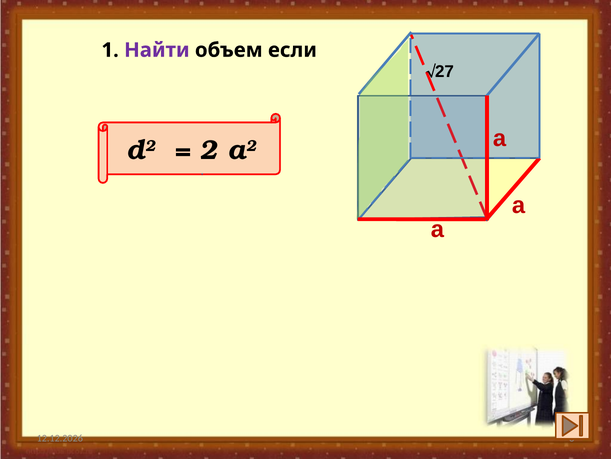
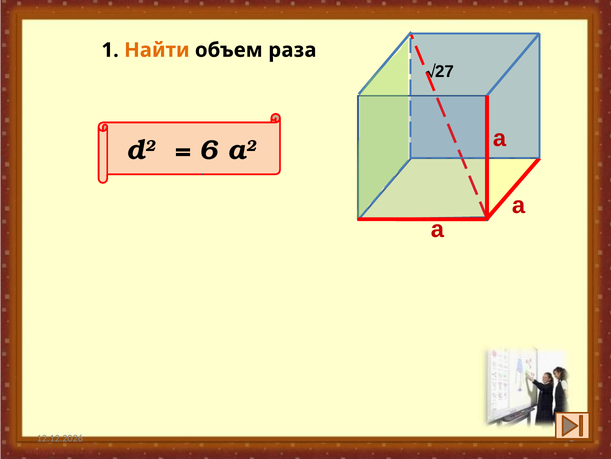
Найти colour: purple -> orange
если: если -> раза
2: 2 -> 6
